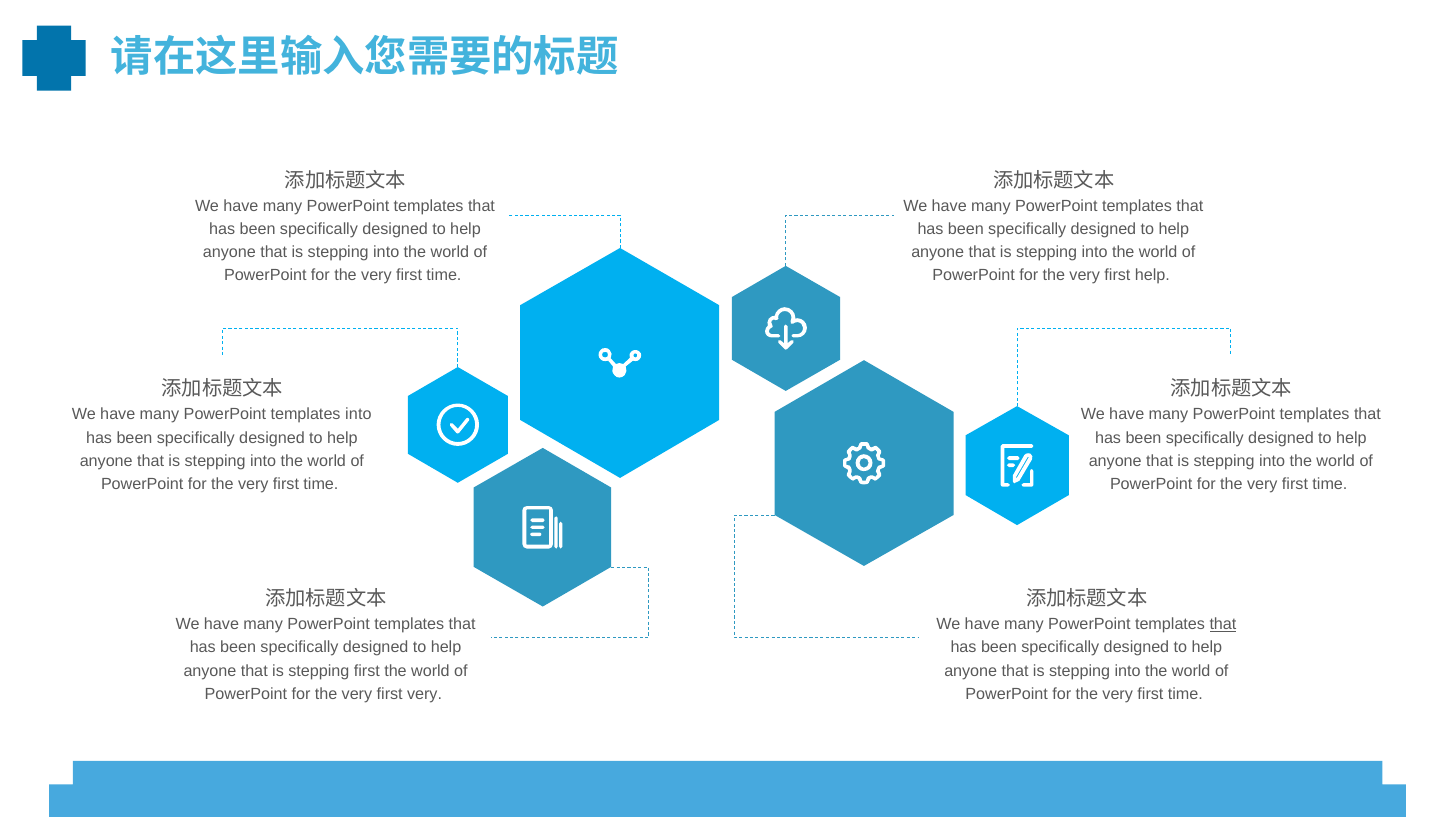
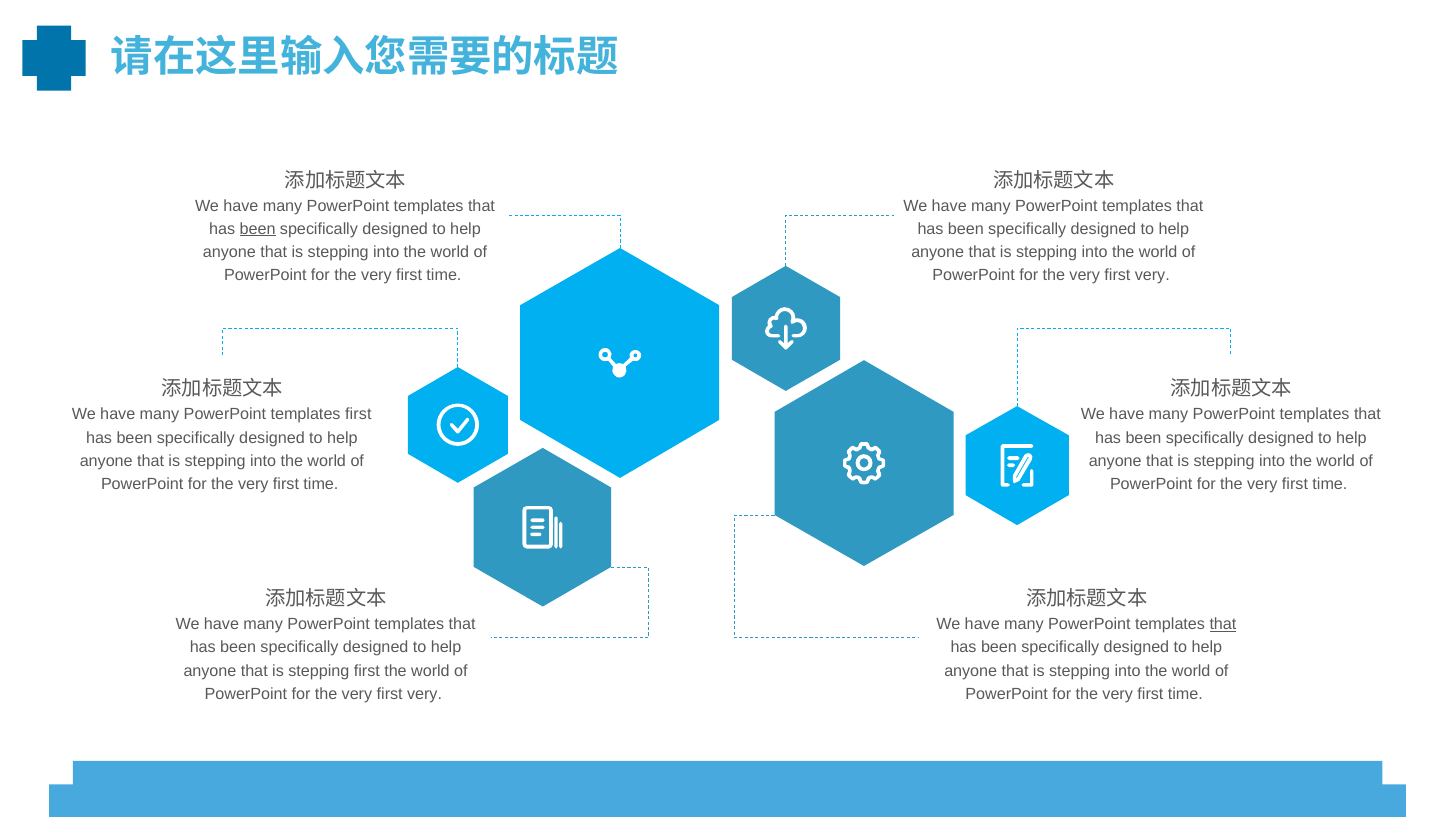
been at (258, 229) underline: none -> present
help at (1152, 275): help -> very
templates into: into -> first
